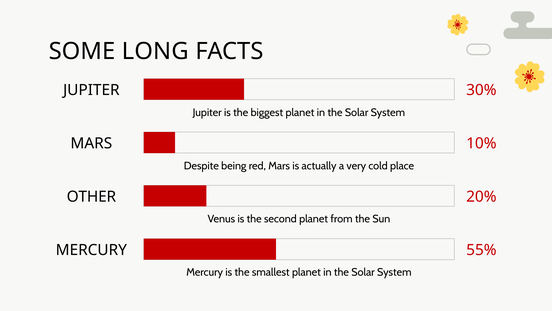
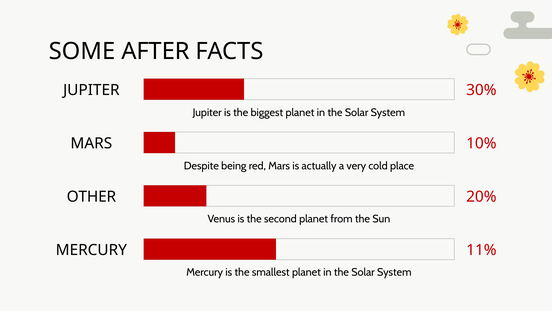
LONG: LONG -> AFTER
55%: 55% -> 11%
